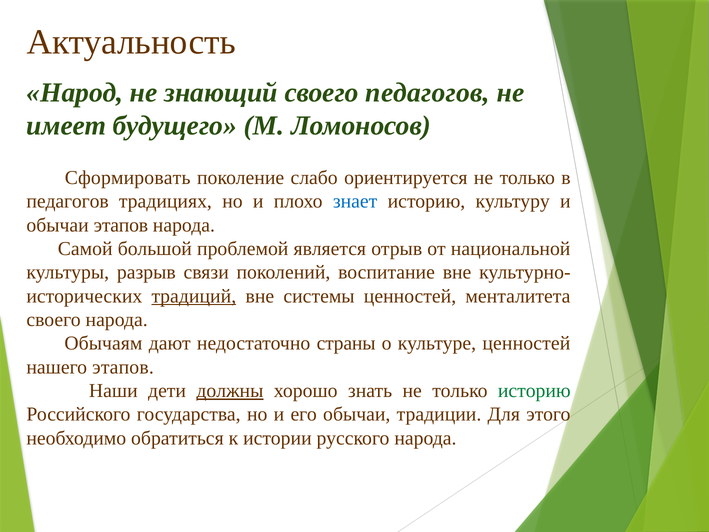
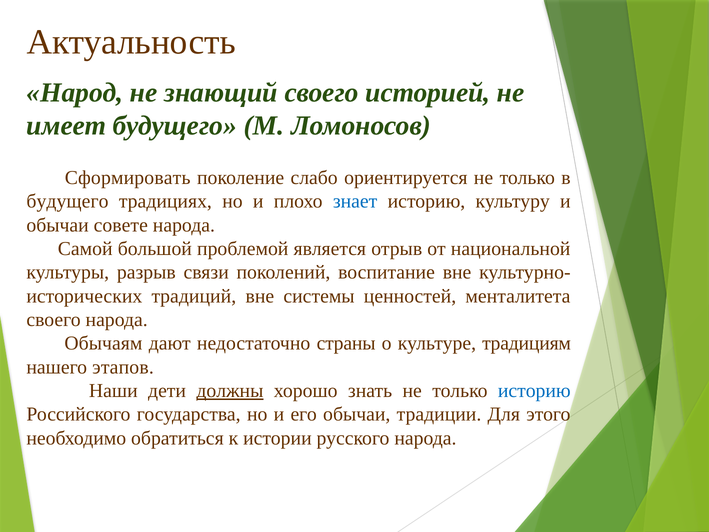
своего педагогов: педагогов -> историей
педагогов at (68, 201): педагогов -> будущего
обычаи этапов: этапов -> совете
традиций underline: present -> none
культуре ценностей: ценностей -> традициям
историю at (534, 391) colour: green -> blue
